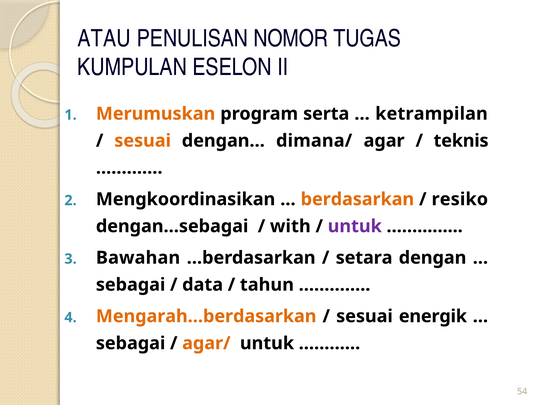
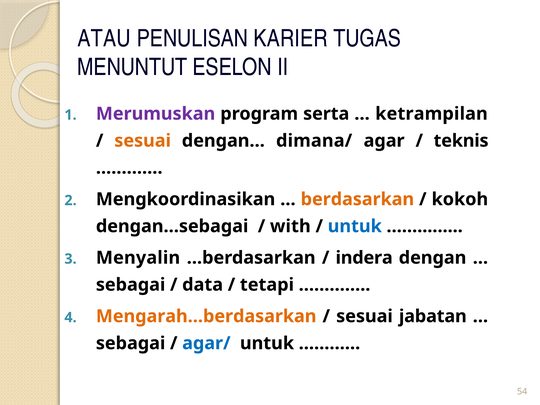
NOMOR: NOMOR -> KARIER
KUMPULAN: KUMPULAN -> MENUNTUT
Merumuskan colour: orange -> purple
resiko: resiko -> kokoh
untuk at (355, 226) colour: purple -> blue
Bawahan: Bawahan -> Menyalin
setara: setara -> indera
tahun: tahun -> tetapi
energik: energik -> jabatan
agar/ colour: orange -> blue
